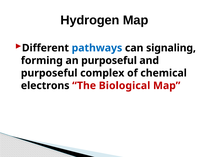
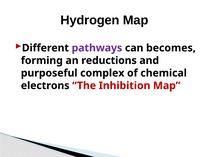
pathways colour: blue -> purple
signaling: signaling -> becomes
an purposeful: purposeful -> reductions
Biological: Biological -> Inhibition
